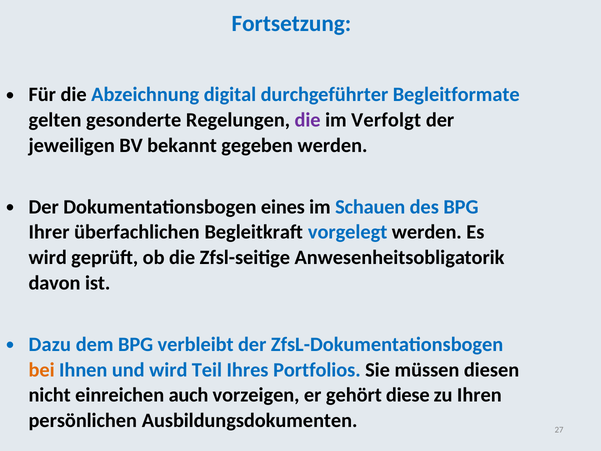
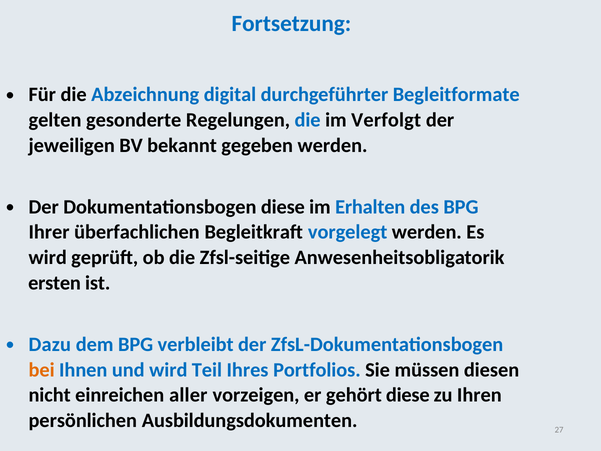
die at (308, 120) colour: purple -> blue
Dokumentationsbogen eines: eines -> diese
Schauen: Schauen -> Erhalten
davon: davon -> ersten
auch: auch -> aller
